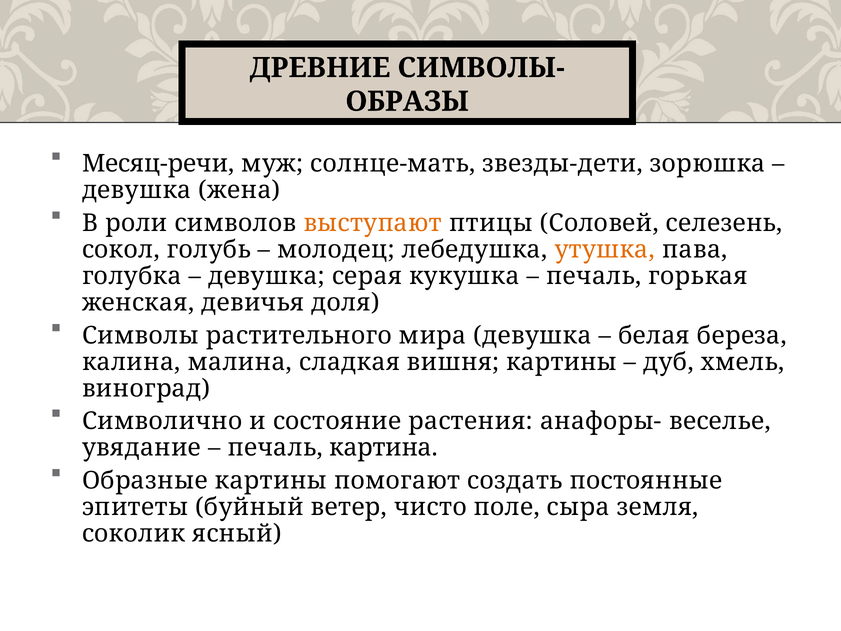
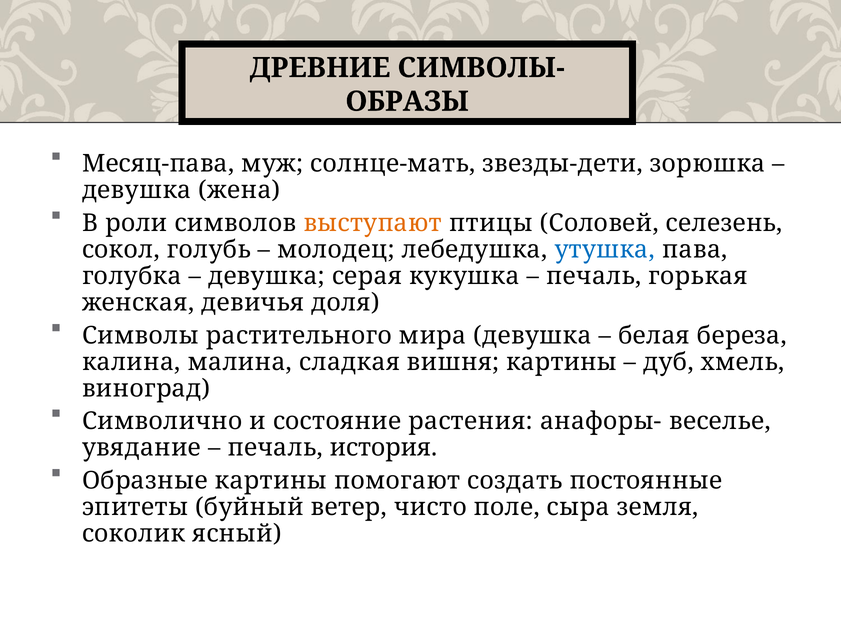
Месяц-речи: Месяц-речи -> Месяц-пава
утушка colour: orange -> blue
картина: картина -> история
